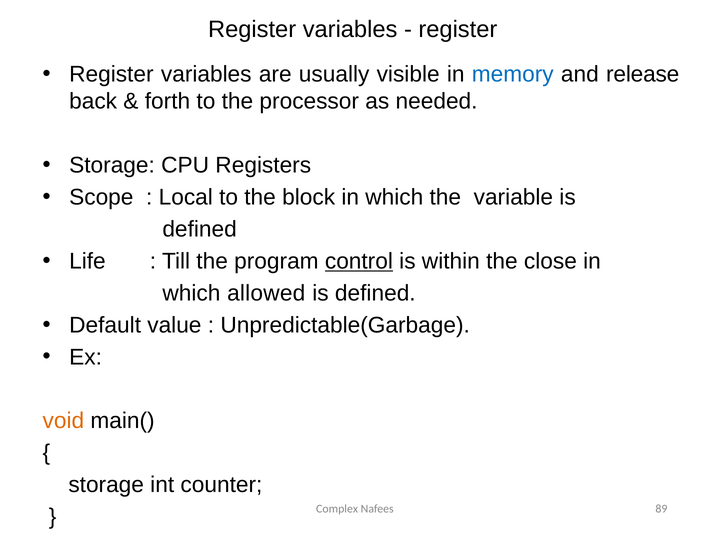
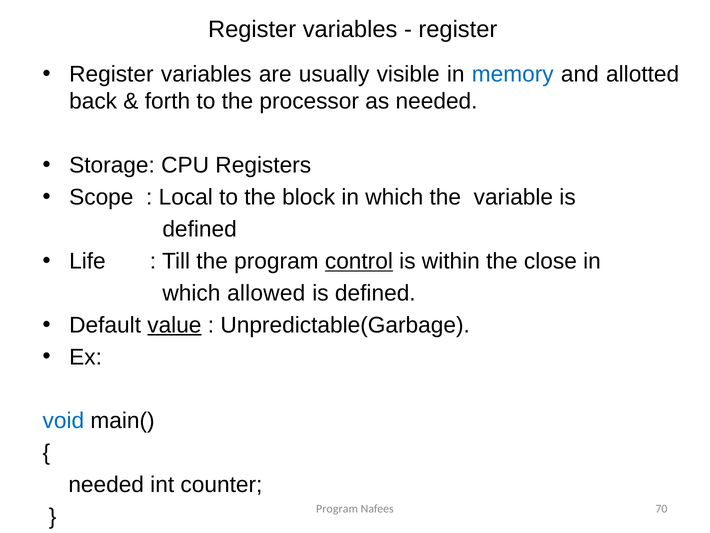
release: release -> allotted
value underline: none -> present
void colour: orange -> blue
storage at (106, 484): storage -> needed
Complex at (337, 508): Complex -> Program
89: 89 -> 70
